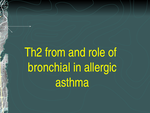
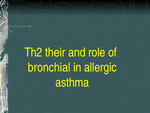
from: from -> their
